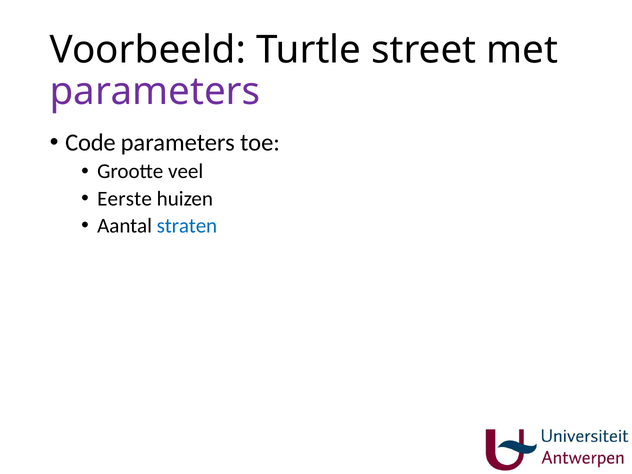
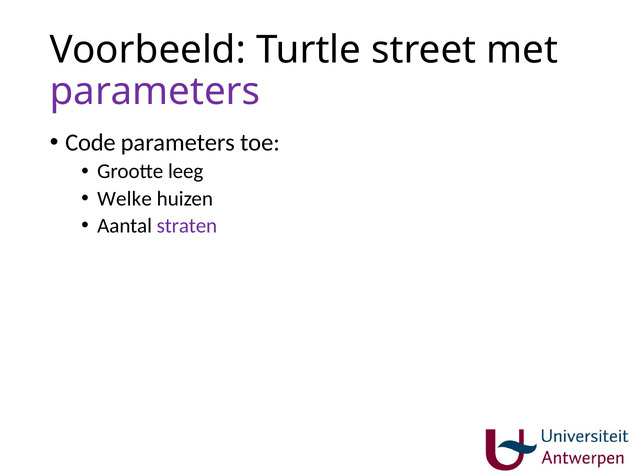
veel: veel -> leeg
Eerste: Eerste -> Welke
straten colour: blue -> purple
